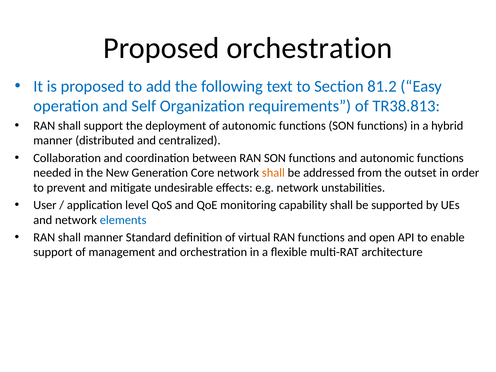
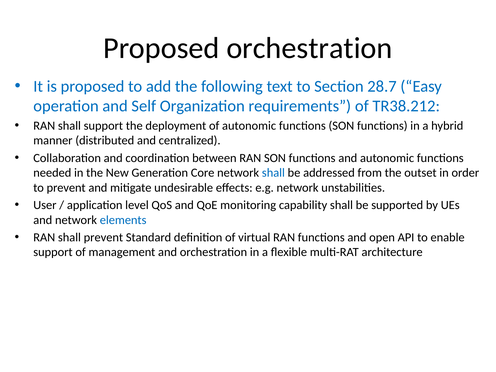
81.2: 81.2 -> 28.7
TR38.813: TR38.813 -> TR38.212
shall at (273, 173) colour: orange -> blue
shall manner: manner -> prevent
